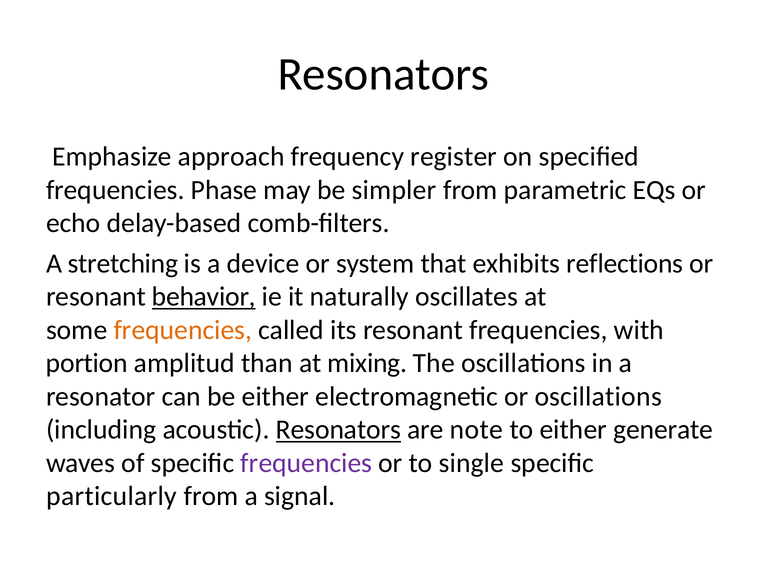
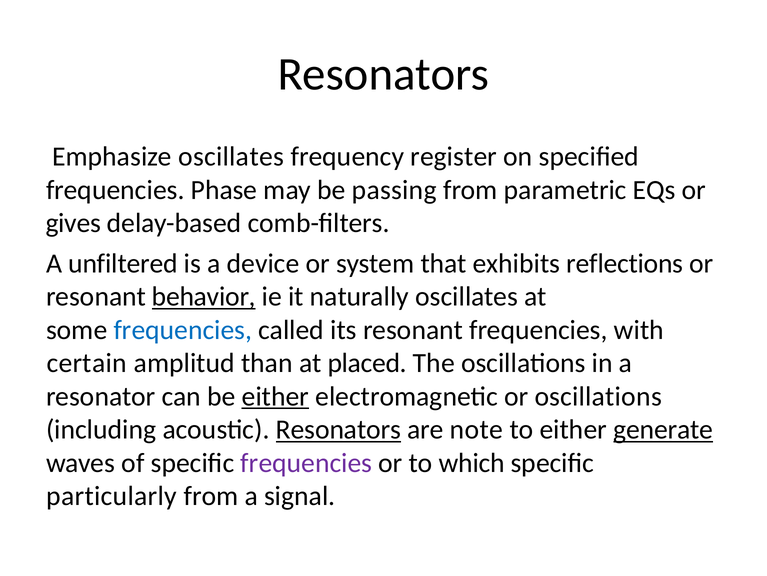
Emphasize approach: approach -> oscillates
simpler: simpler -> passing
echo: echo -> gives
stretching: stretching -> unfiltered
frequencies at (183, 330) colour: orange -> blue
portion: portion -> certain
mixing: mixing -> placed
either at (275, 396) underline: none -> present
generate underline: none -> present
single: single -> which
